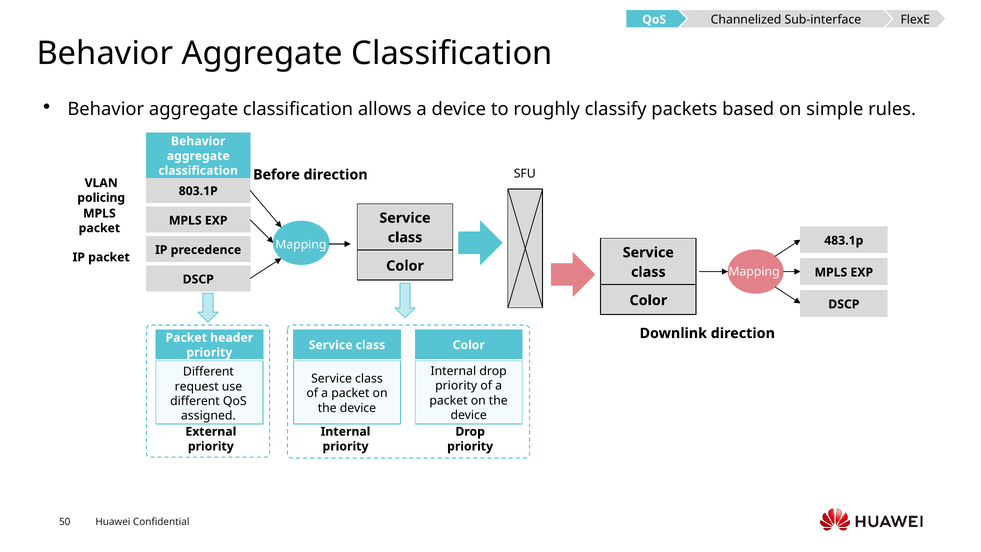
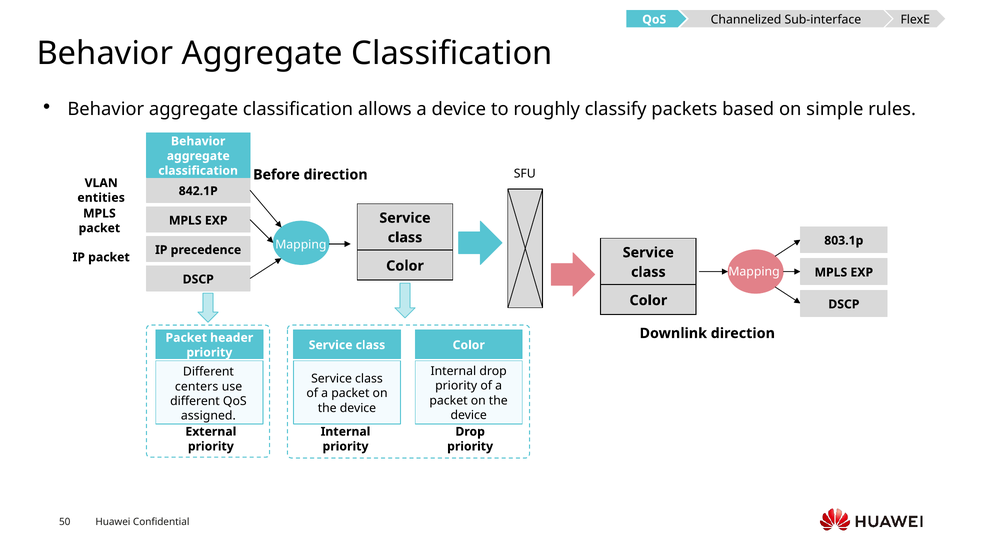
803.1P: 803.1P -> 842.1P
policing: policing -> entities
483.1p: 483.1p -> 803.1p
request: request -> centers
